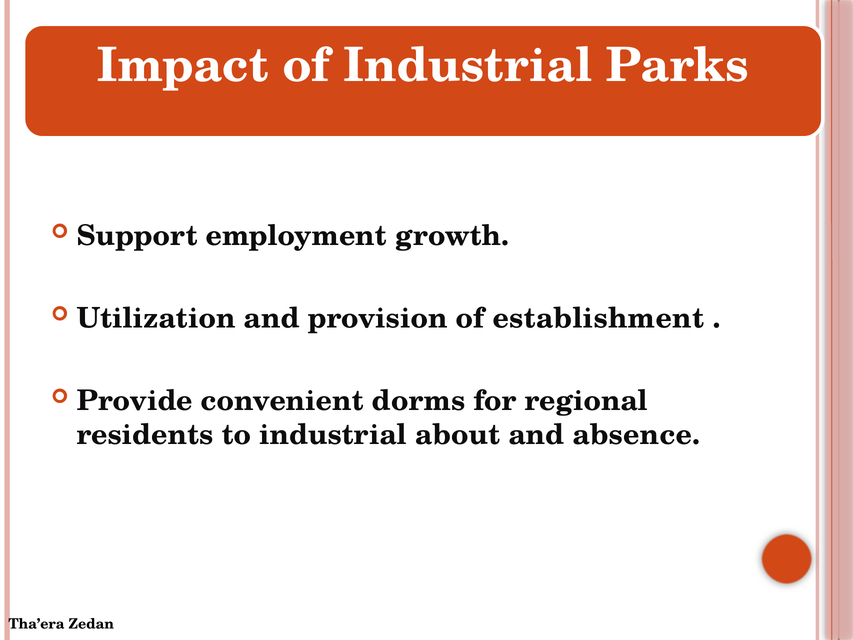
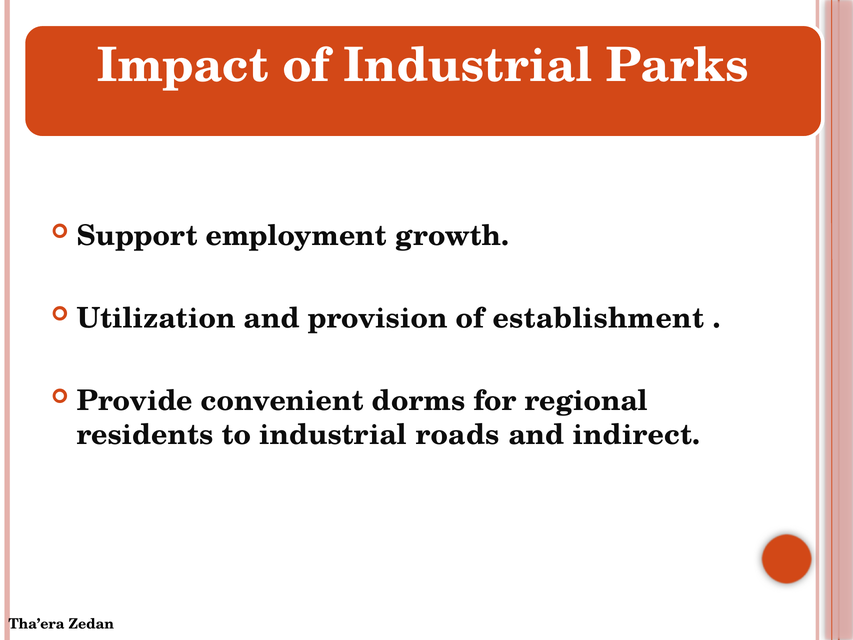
about: about -> roads
absence: absence -> indirect
